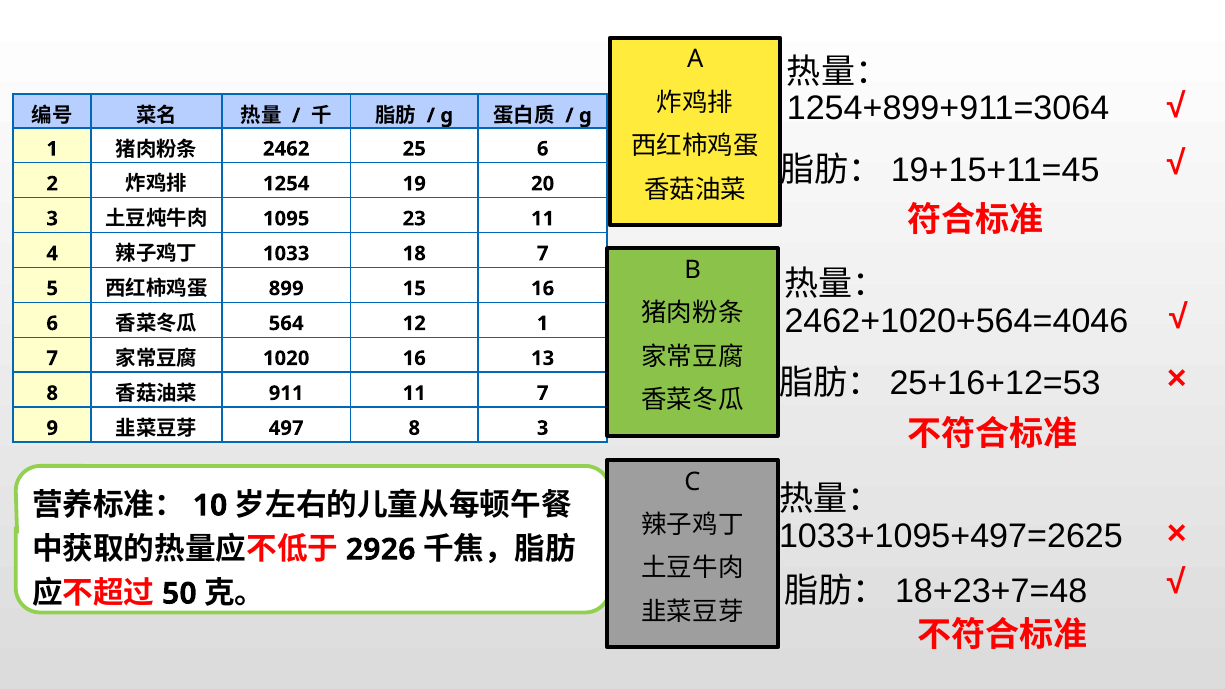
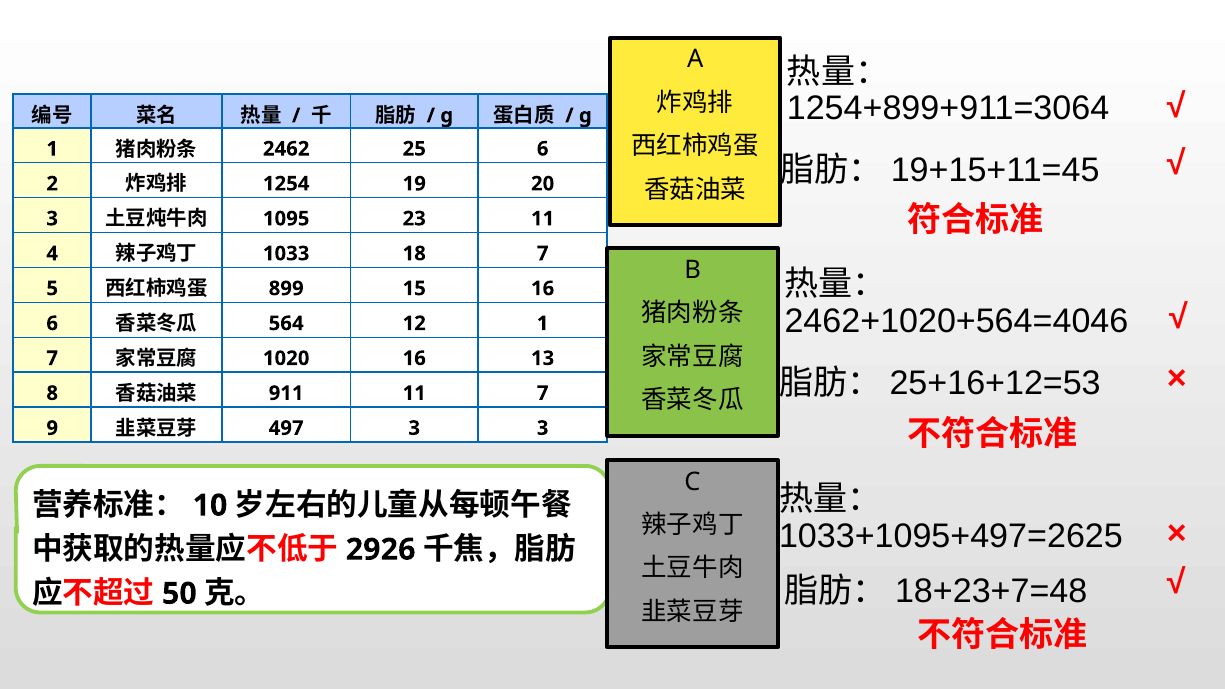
497 8: 8 -> 3
